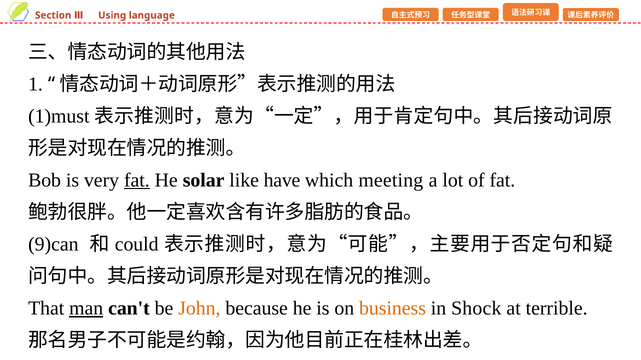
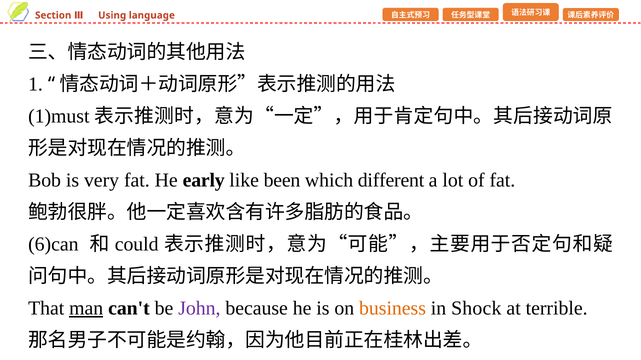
fat at (137, 180) underline: present -> none
solar: solar -> early
have: have -> been
meeting: meeting -> different
9)can: 9)can -> 6)can
John colour: orange -> purple
